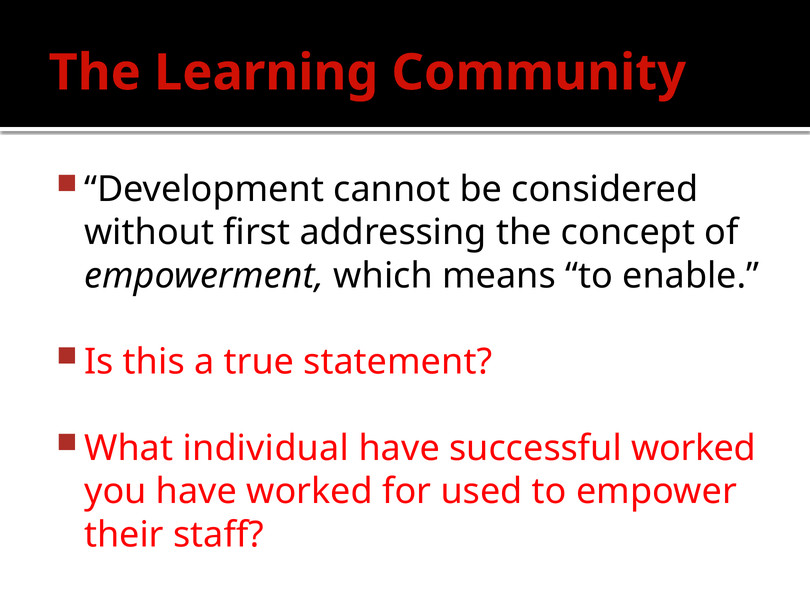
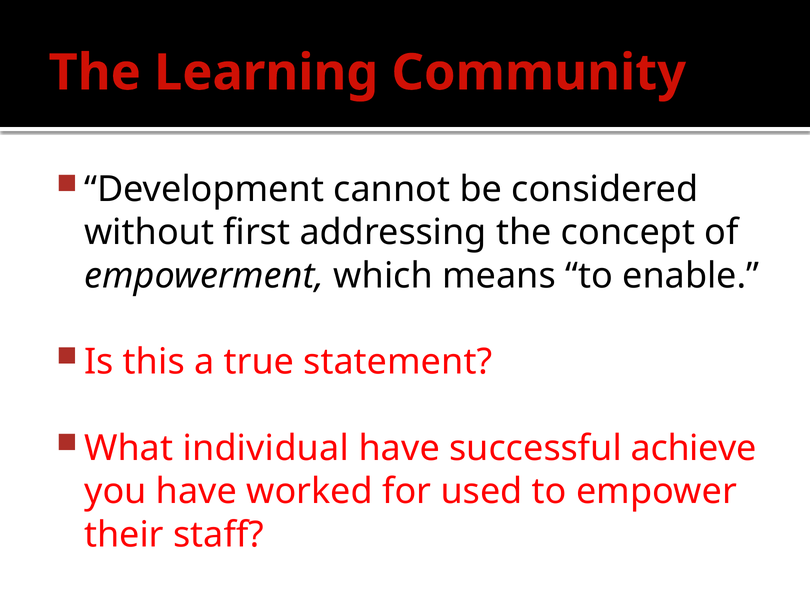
successful worked: worked -> achieve
